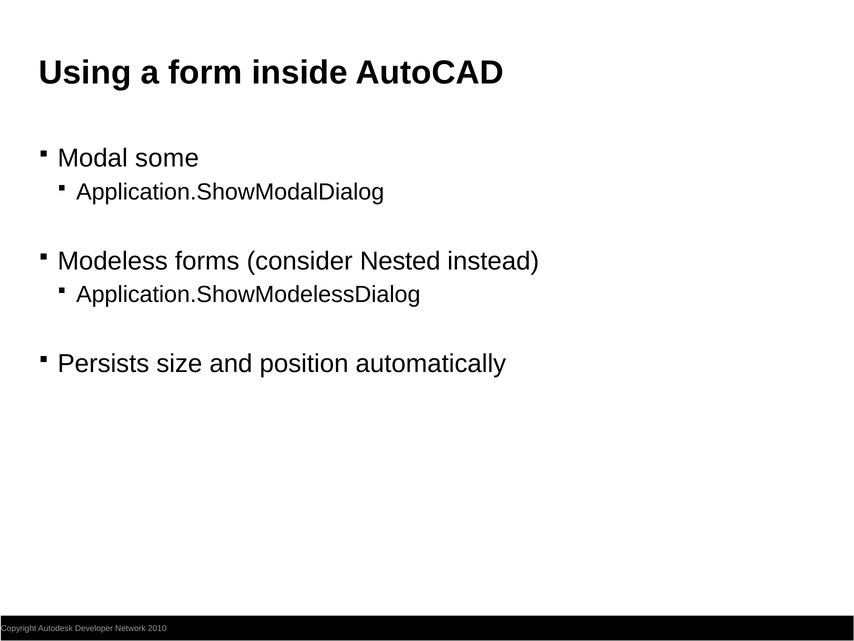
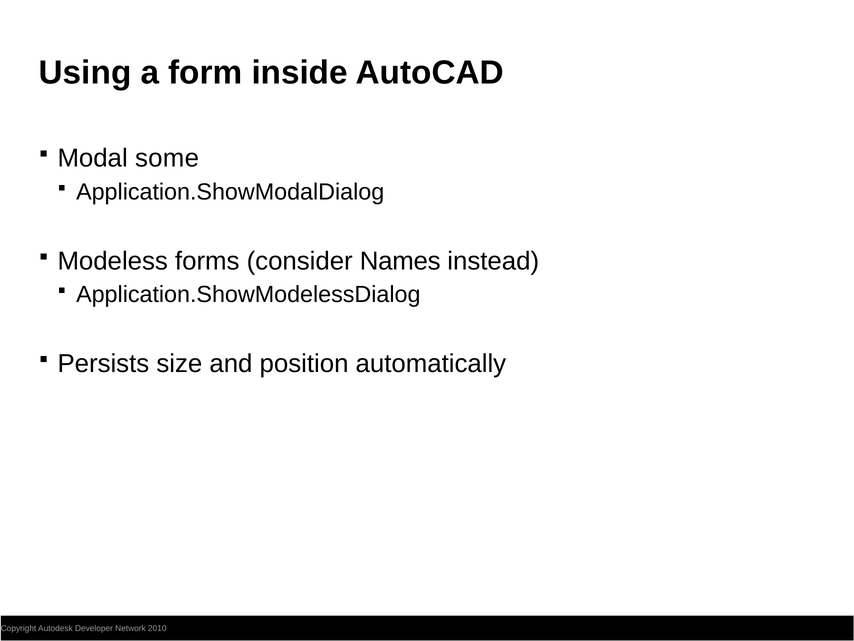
Nested: Nested -> Names
